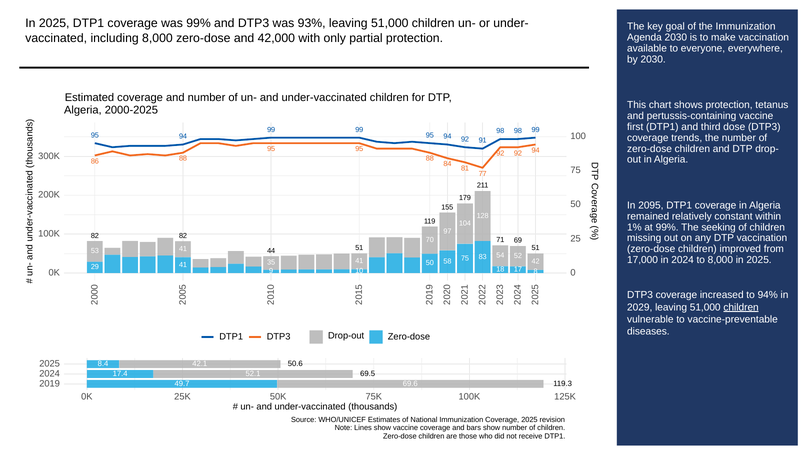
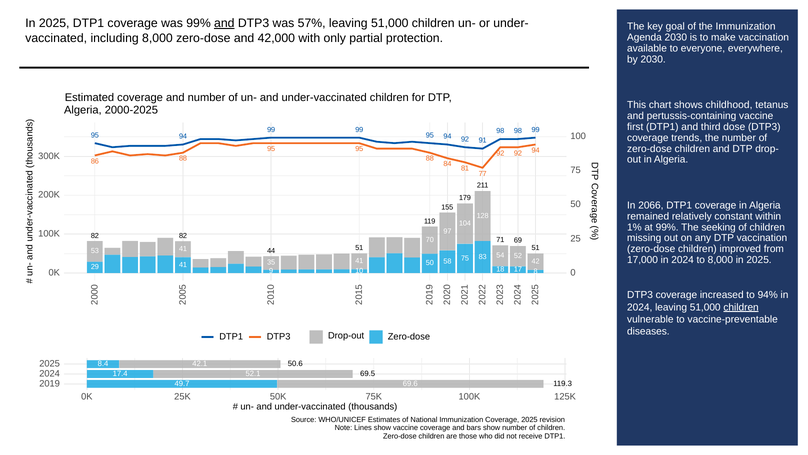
and at (224, 23) underline: none -> present
93%: 93% -> 57%
shows protection: protection -> childhood
2095: 2095 -> 2066
2029 at (640, 307): 2029 -> 2024
